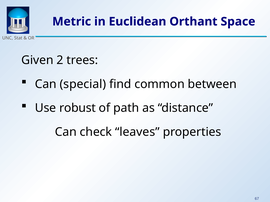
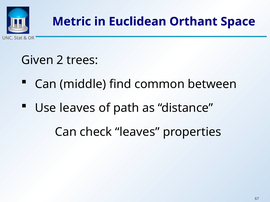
special: special -> middle
Use robust: robust -> leaves
